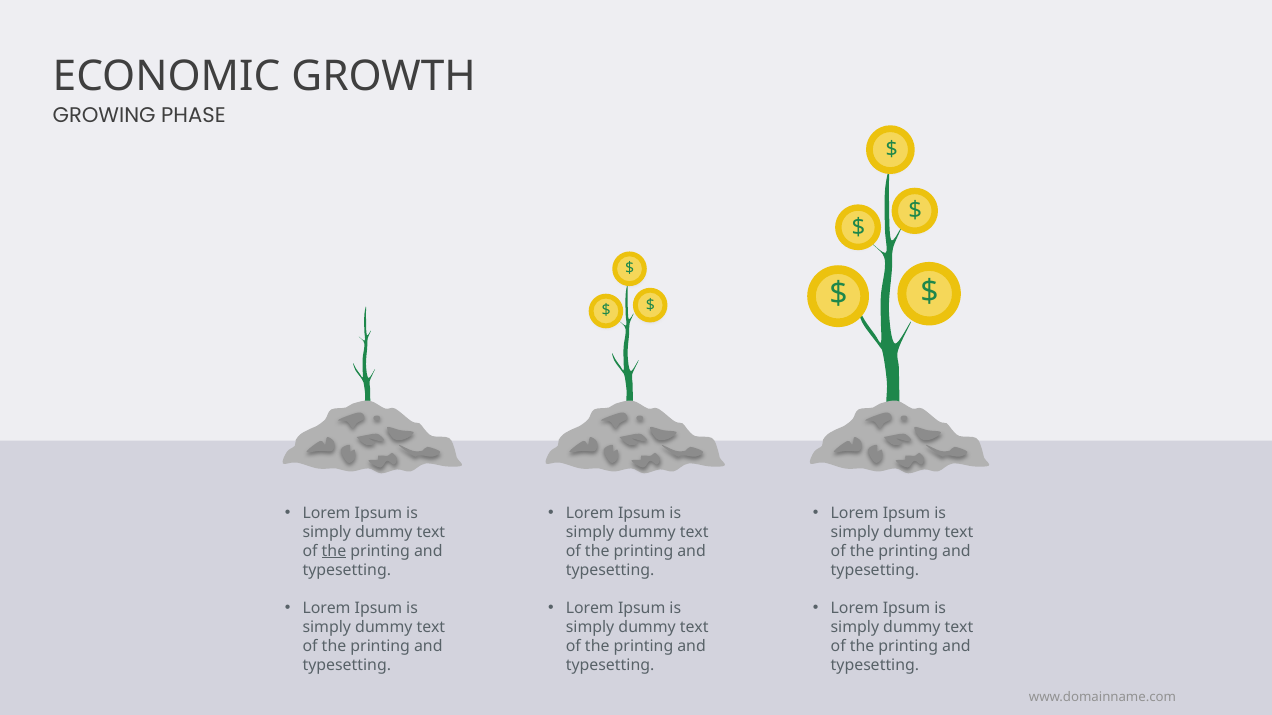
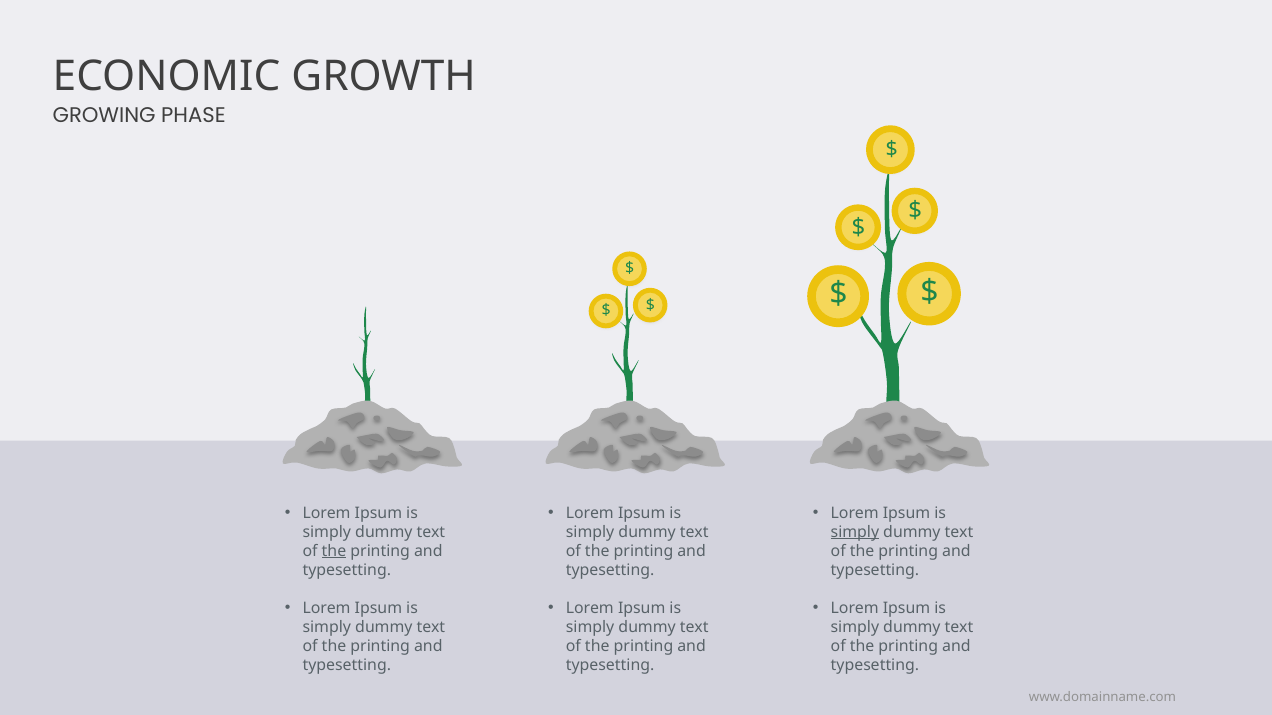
simply at (855, 532) underline: none -> present
